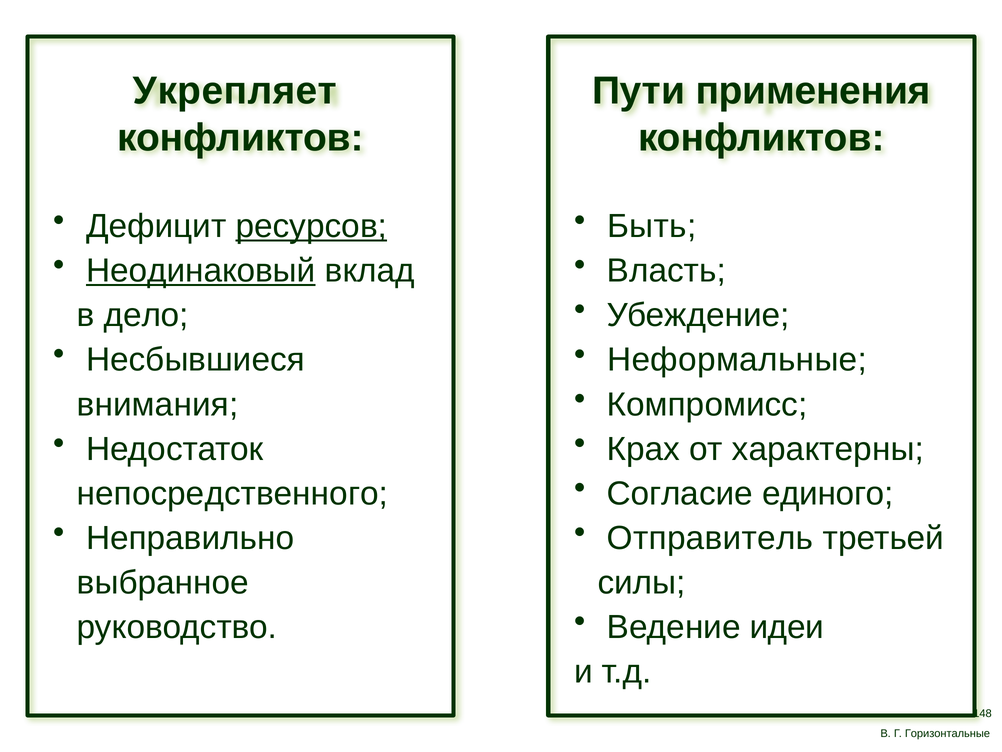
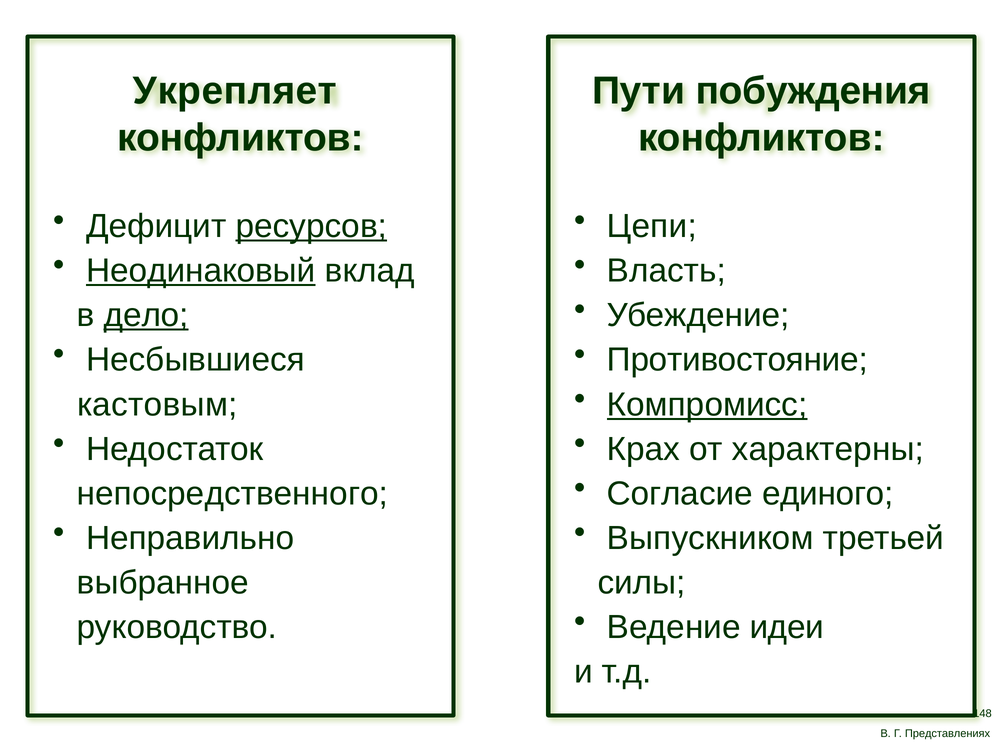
применения: применения -> побуждения
Быть: Быть -> Цепи
дело underline: none -> present
Неформальные: Неформальные -> Противостояние
Компромисс underline: none -> present
внимания: внимания -> кастовым
Отправитель: Отправитель -> Выпускником
Горизонтальные: Горизонтальные -> Представлениях
